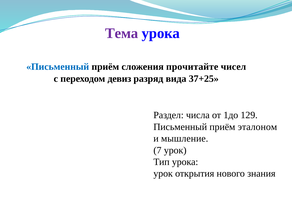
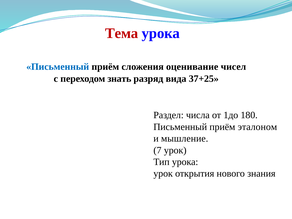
Тема colour: purple -> red
прочитайте: прочитайте -> оценивание
девиз: девиз -> знать
129: 129 -> 180
